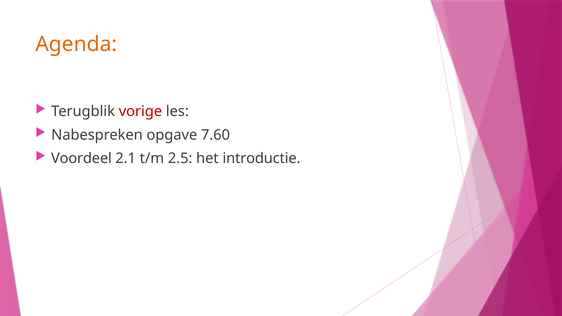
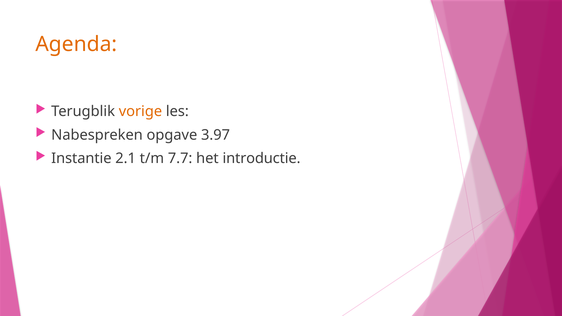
vorige colour: red -> orange
7.60: 7.60 -> 3.97
Voordeel: Voordeel -> Instantie
2.5: 2.5 -> 7.7
